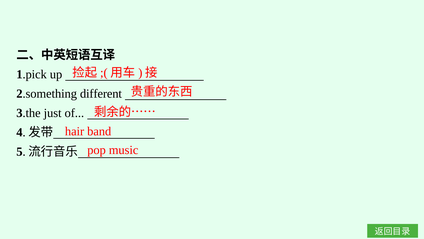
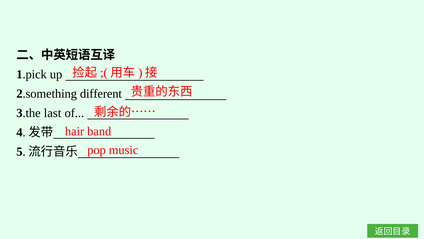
just: just -> last
